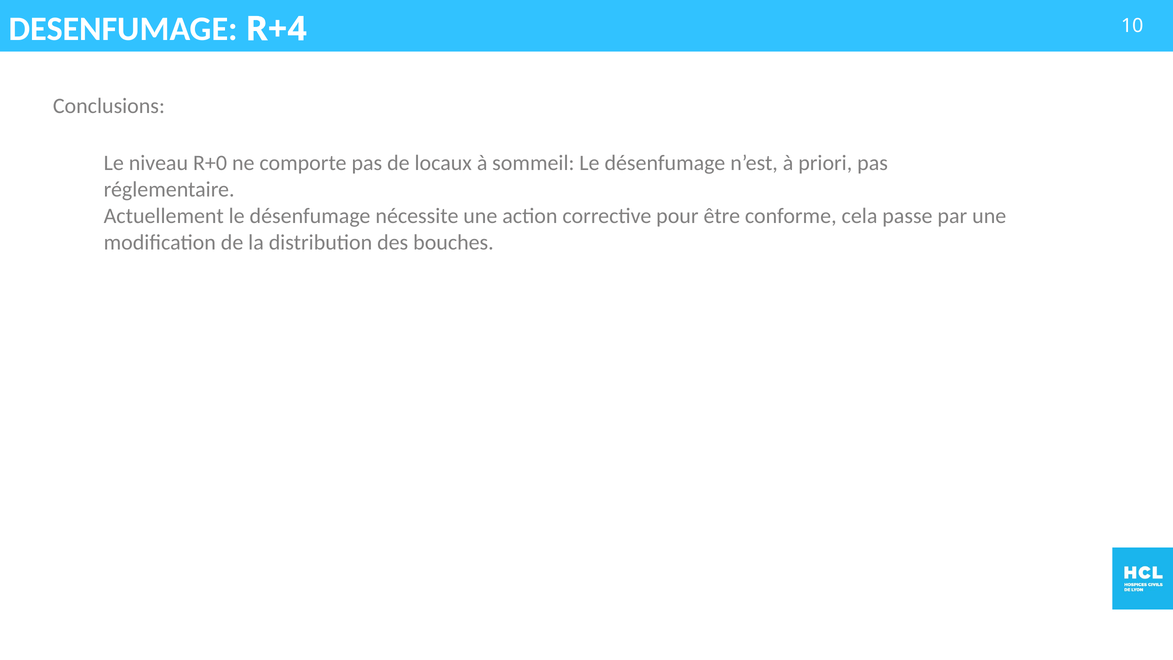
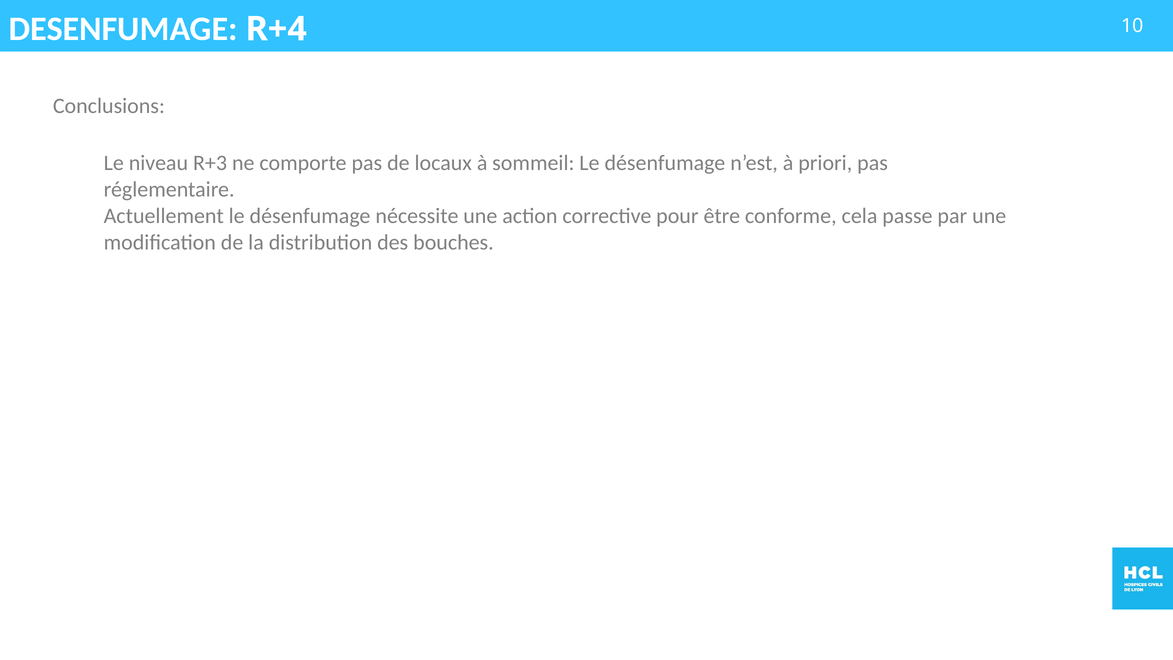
R+0: R+0 -> R+3
